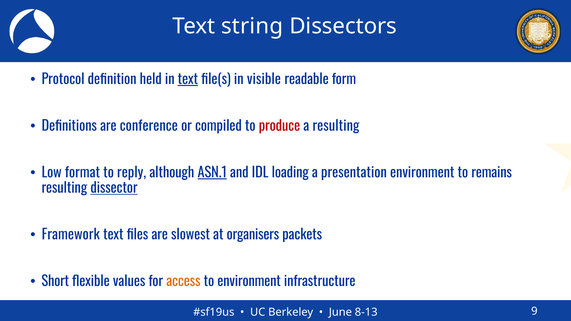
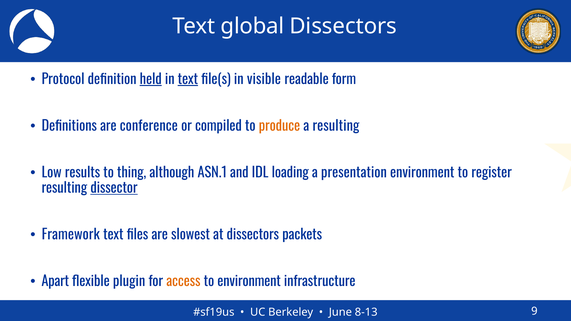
string: string -> global
held underline: none -> present
produce colour: red -> orange
format: format -> results
reply: reply -> thing
ASN.1 underline: present -> none
remains: remains -> register
at organisers: organisers -> dissectors
Short: Short -> Apart
values: values -> plugin
